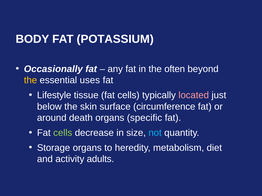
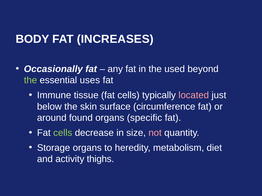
POTASSIUM: POTASSIUM -> INCREASES
often: often -> used
the at (30, 80) colour: yellow -> light green
Lifestyle: Lifestyle -> Immune
death: death -> found
not colour: light blue -> pink
adults: adults -> thighs
